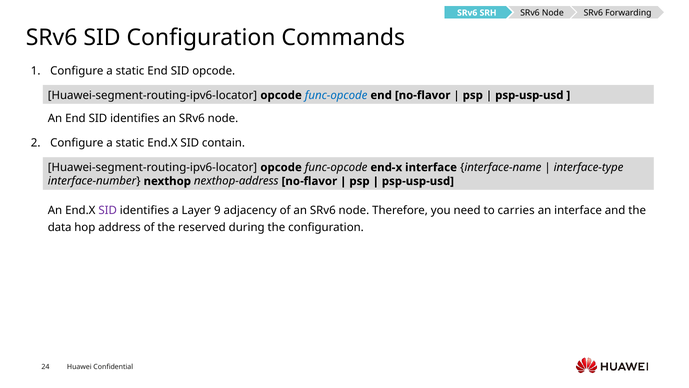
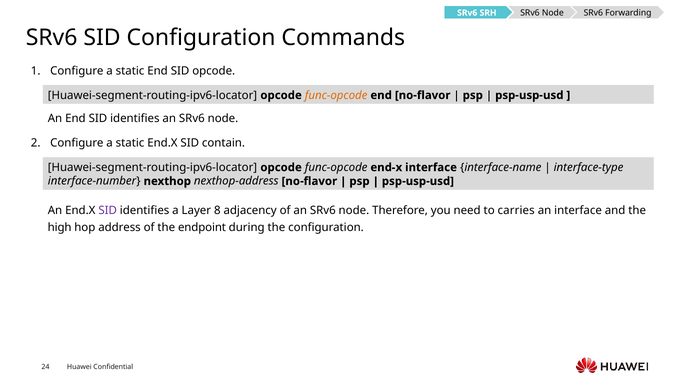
func-opcode at (336, 95) colour: blue -> orange
9: 9 -> 8
data: data -> high
reserved: reserved -> endpoint
